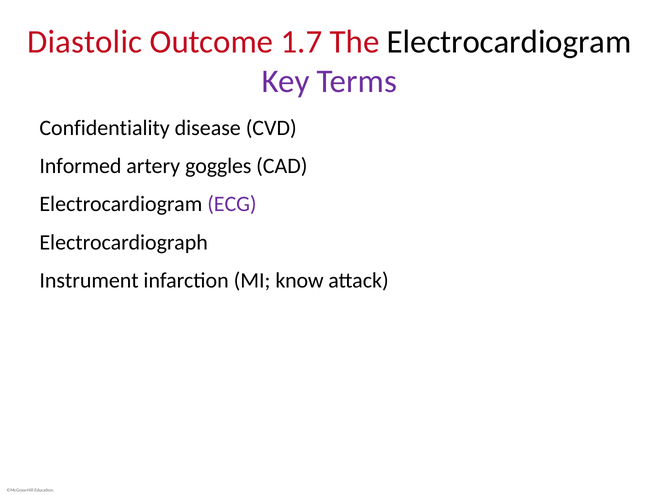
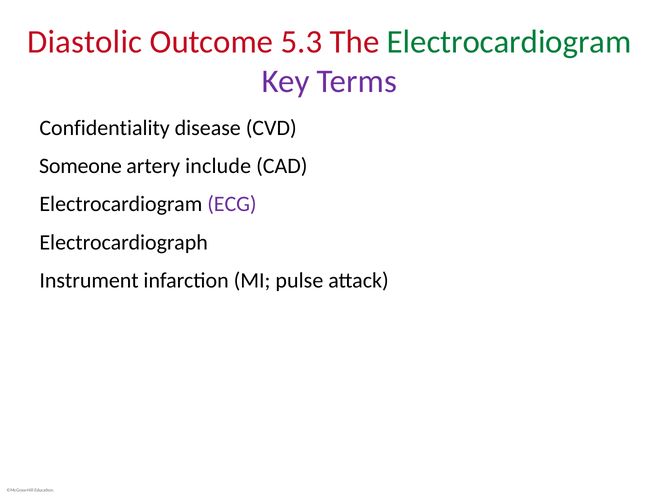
1.7: 1.7 -> 5.3
Electrocardiogram at (509, 42) colour: black -> green
Informed: Informed -> Someone
goggles: goggles -> include
know: know -> pulse
